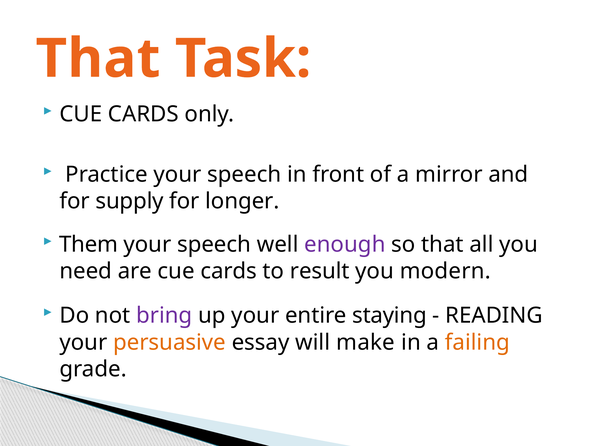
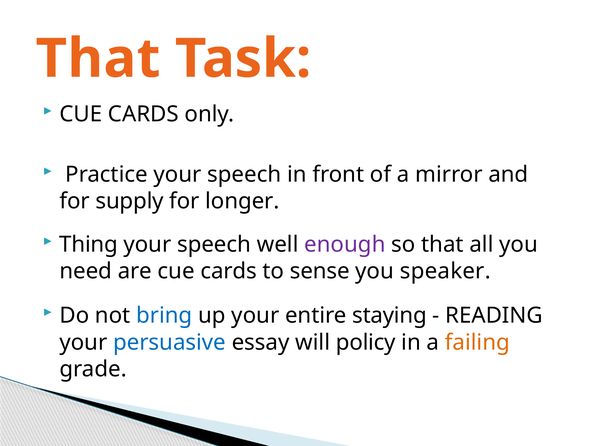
Them: Them -> Thing
result: result -> sense
modern: modern -> speaker
bring colour: purple -> blue
persuasive colour: orange -> blue
make: make -> policy
